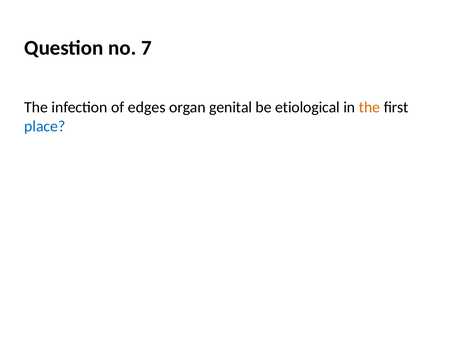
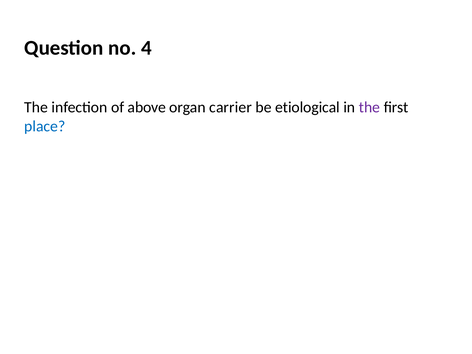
7: 7 -> 4
edges: edges -> above
genital: genital -> carrier
the at (369, 107) colour: orange -> purple
